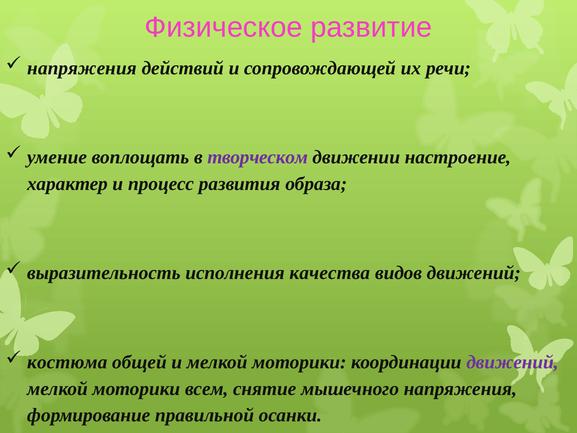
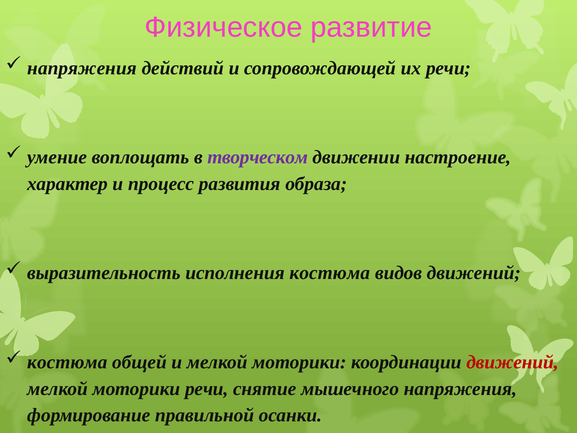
исполнения качества: качества -> костюма
движений at (513, 362) colour: purple -> red
моторики всем: всем -> речи
